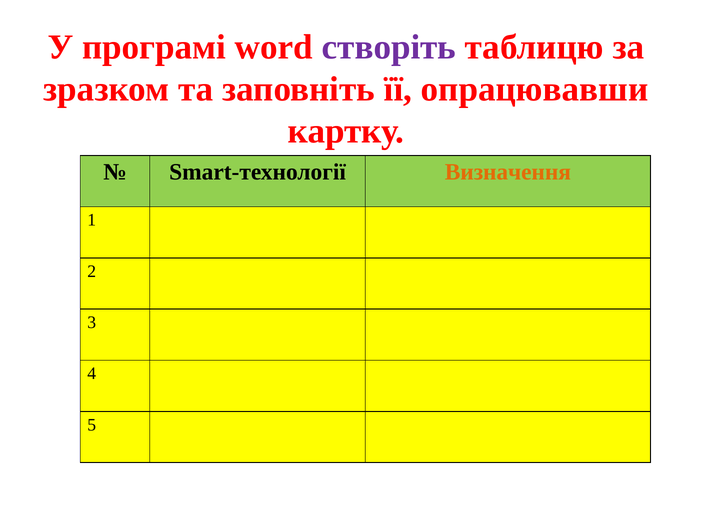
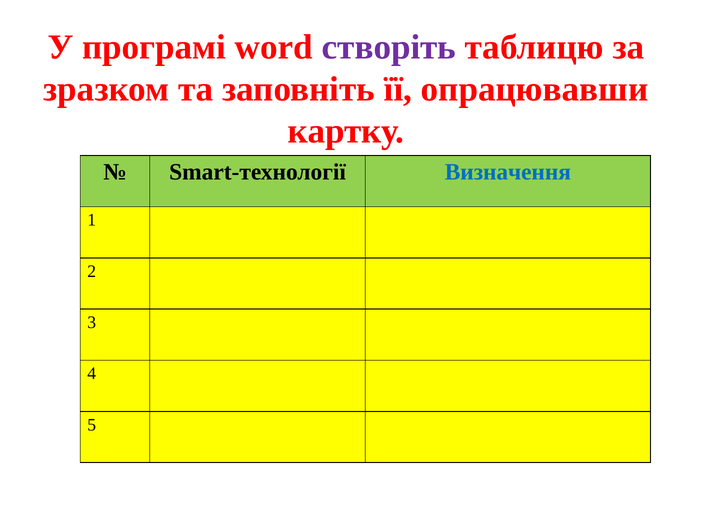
Визначення colour: orange -> blue
